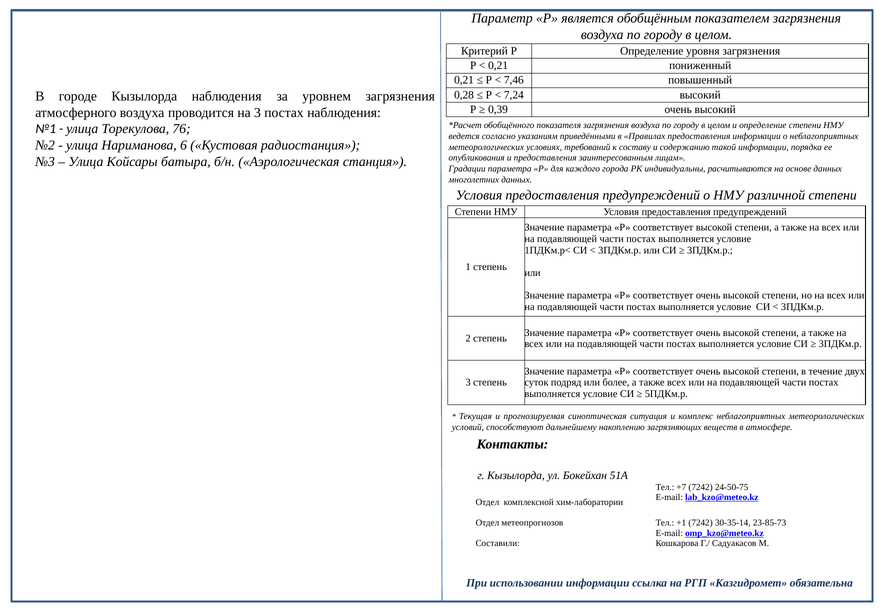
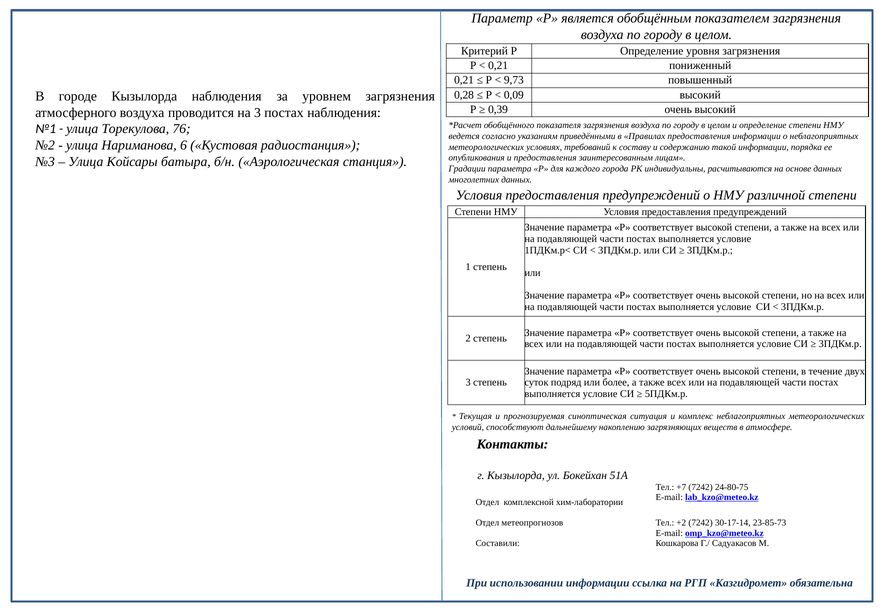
7,46: 7,46 -> 9,73
7,24: 7,24 -> 0,09
24-50-75: 24-50-75 -> 24-80-75
+1: +1 -> +2
30-35-14: 30-35-14 -> 30-17-14
